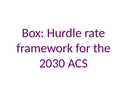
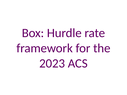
2030: 2030 -> 2023
